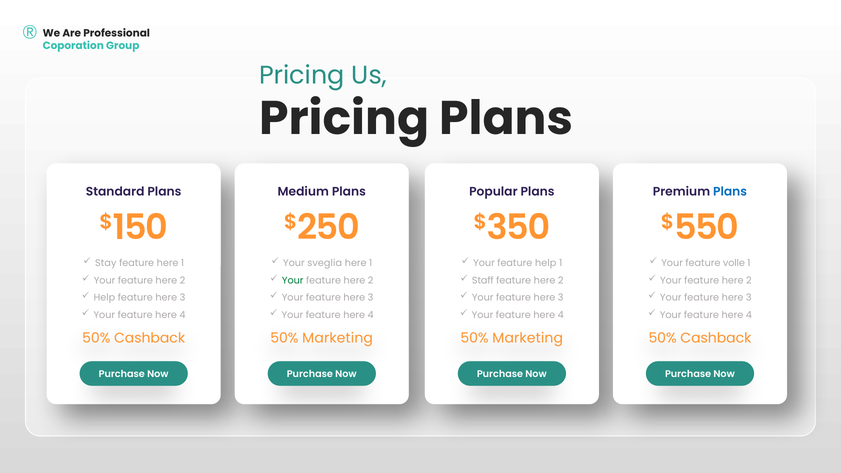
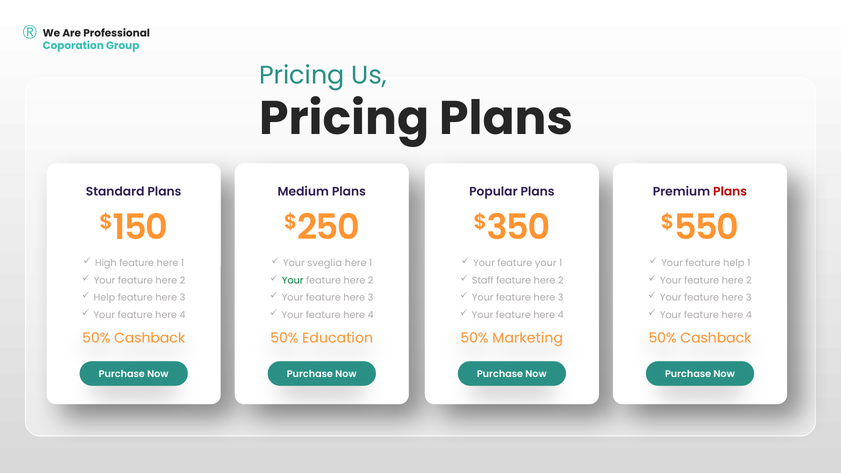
Plans at (730, 192) colour: blue -> red
Stay: Stay -> High
feature help: help -> your
feature volle: volle -> help
Marketing at (338, 338): Marketing -> Education
